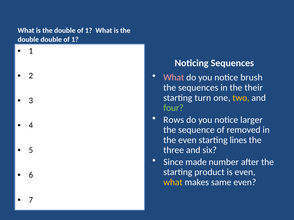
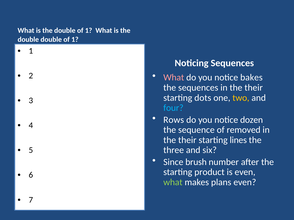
brush: brush -> bakes
turn: turn -> dots
four colour: light green -> light blue
larger: larger -> dozen
even at (187, 140): even -> their
made: made -> brush
what at (173, 183) colour: yellow -> light green
same: same -> plans
